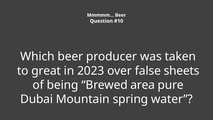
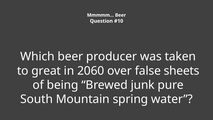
2023: 2023 -> 2060
area: area -> junk
Dubai: Dubai -> South
